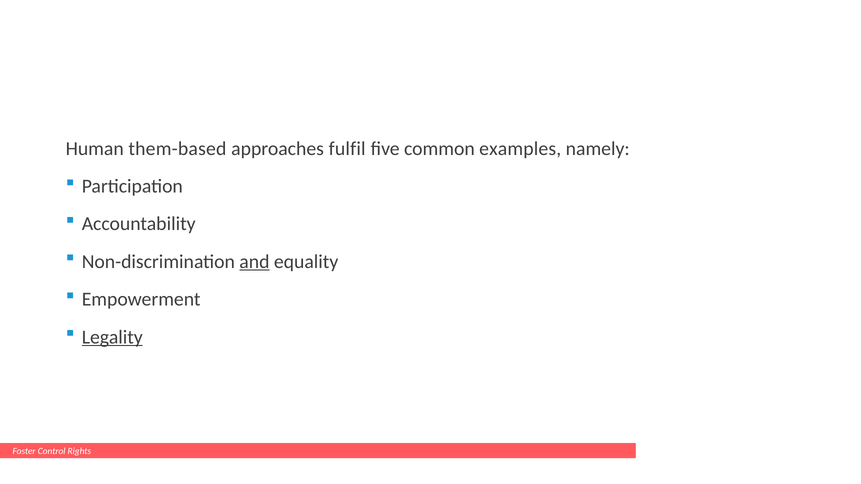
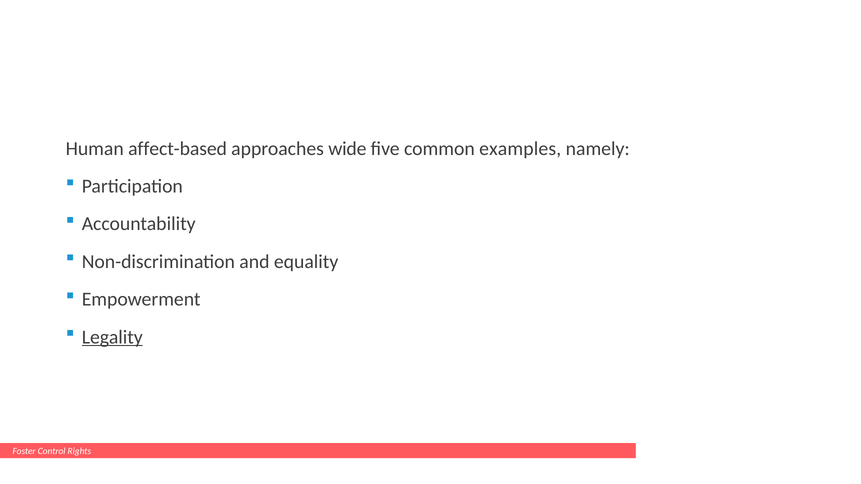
them-based: them-based -> affect-based
fulfil: fulfil -> wide
and underline: present -> none
